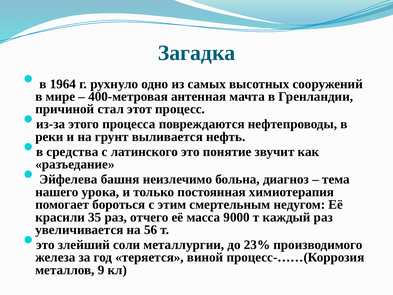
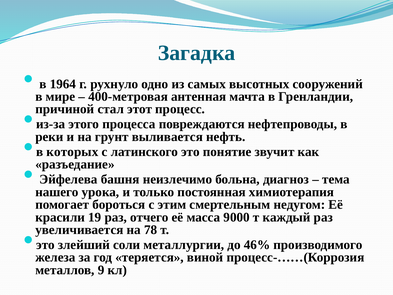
средства: средства -> которых
35: 35 -> 19
56: 56 -> 78
23%: 23% -> 46%
